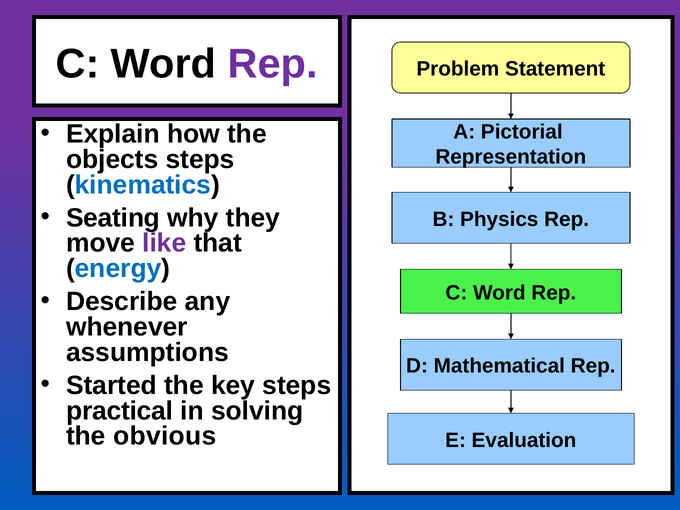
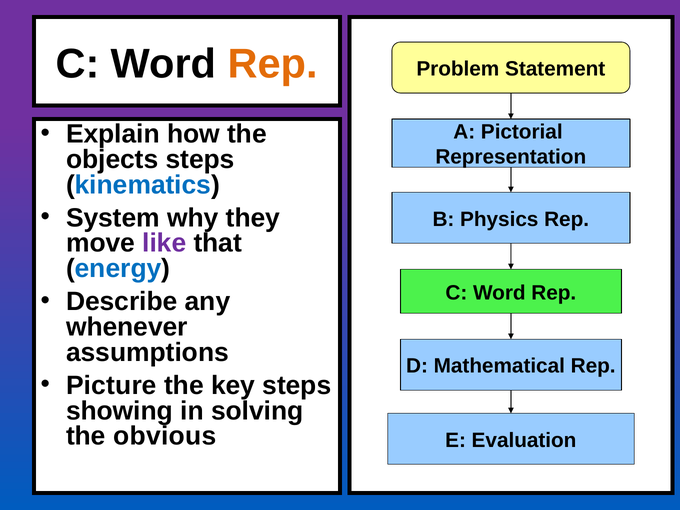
Rep at (273, 64) colour: purple -> orange
Seating: Seating -> System
Started at (111, 385): Started -> Picture
practical: practical -> showing
